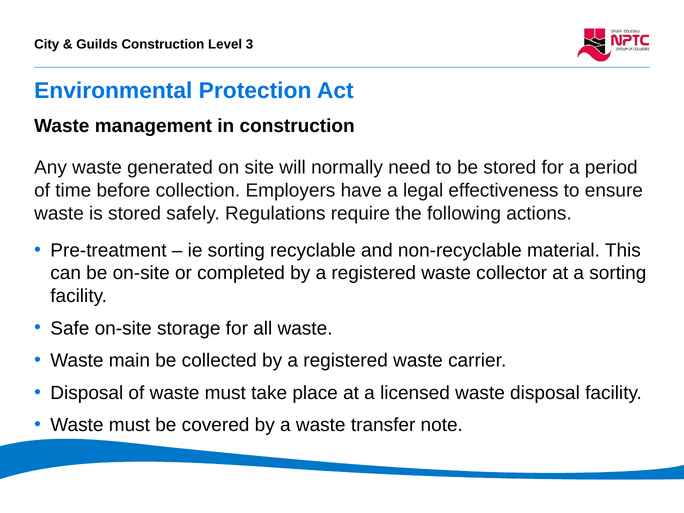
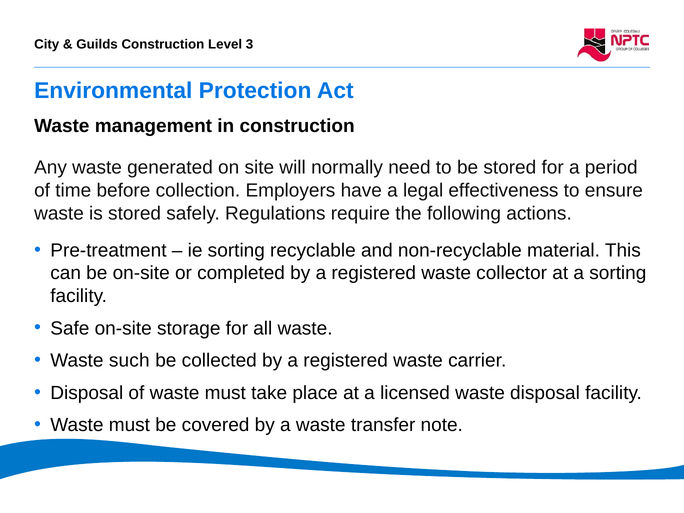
main: main -> such
